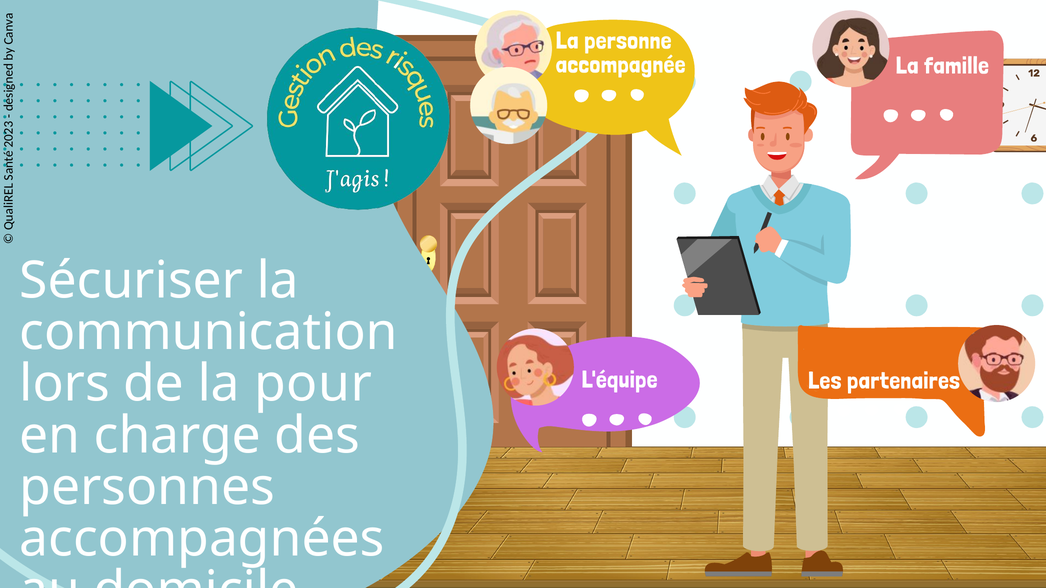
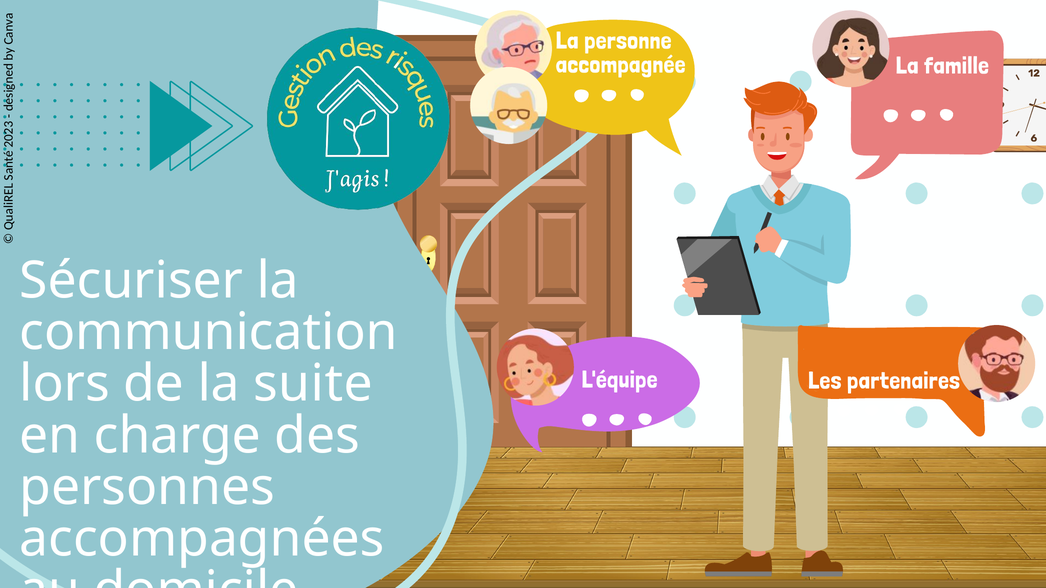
pour: pour -> suite
